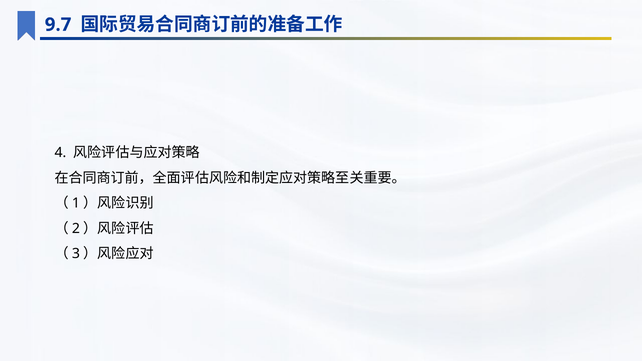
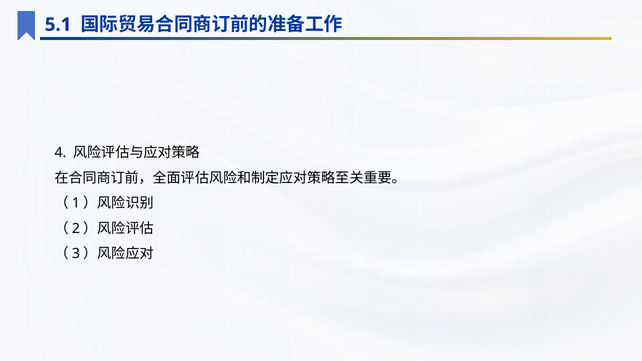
9.7: 9.7 -> 5.1
